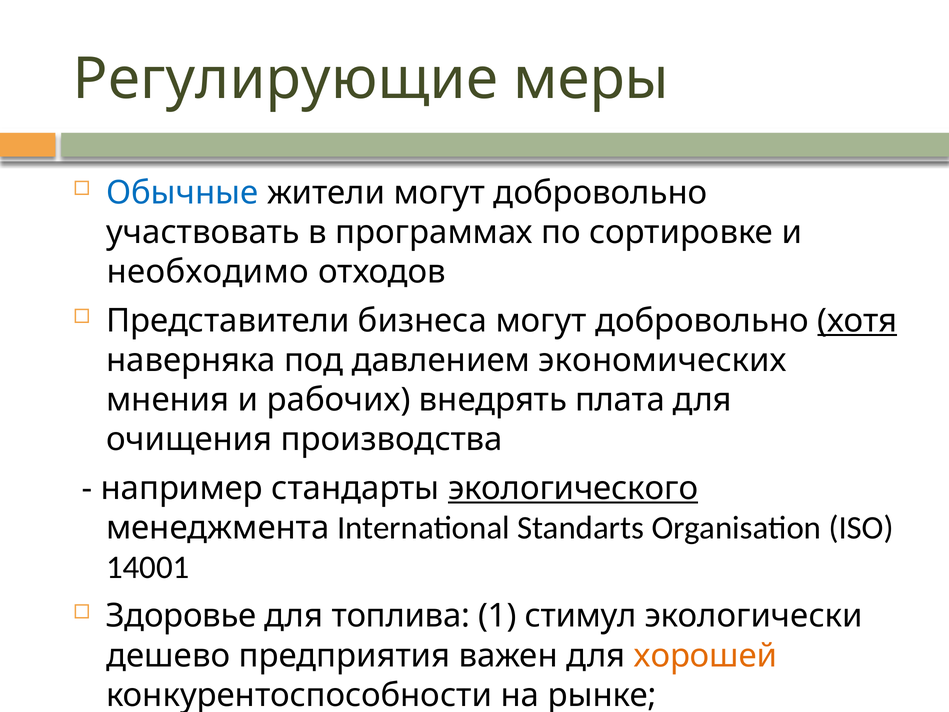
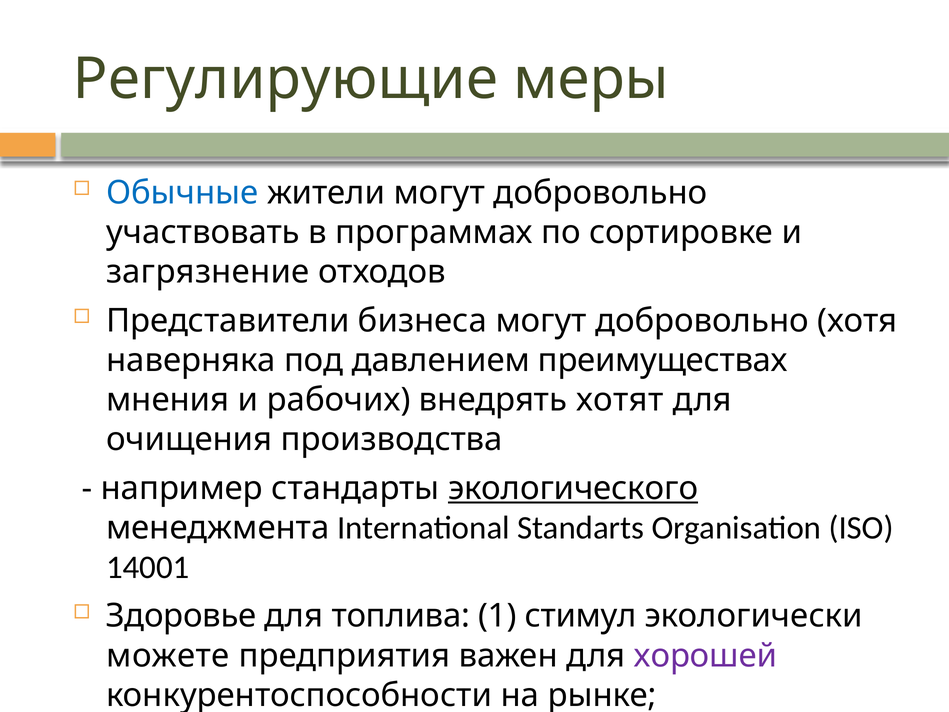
необходимо: необходимо -> загрязнение
хотя underline: present -> none
экономических: экономических -> преимуществах
внедрять плата: плата -> хотят
дешево: дешево -> можете
хорошей colour: orange -> purple
